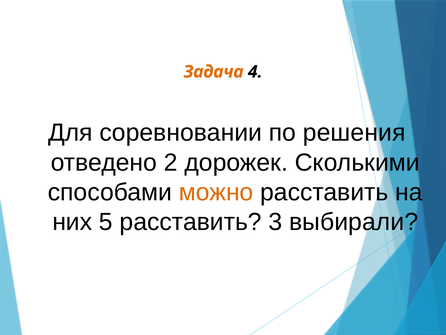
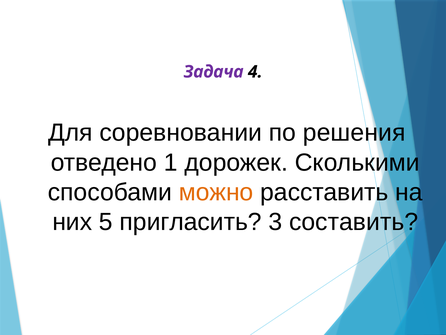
Задача colour: orange -> purple
2: 2 -> 1
5 расставить: расставить -> пригласить
выбирали: выбирали -> составить
